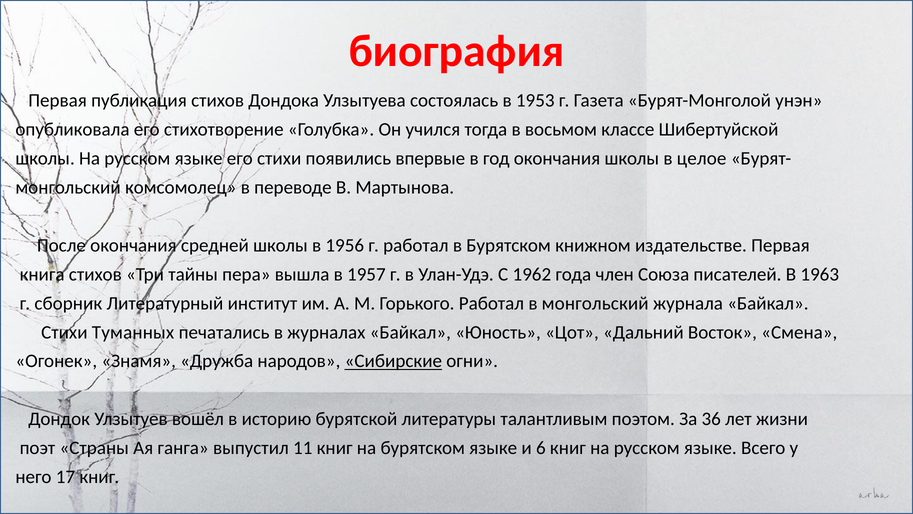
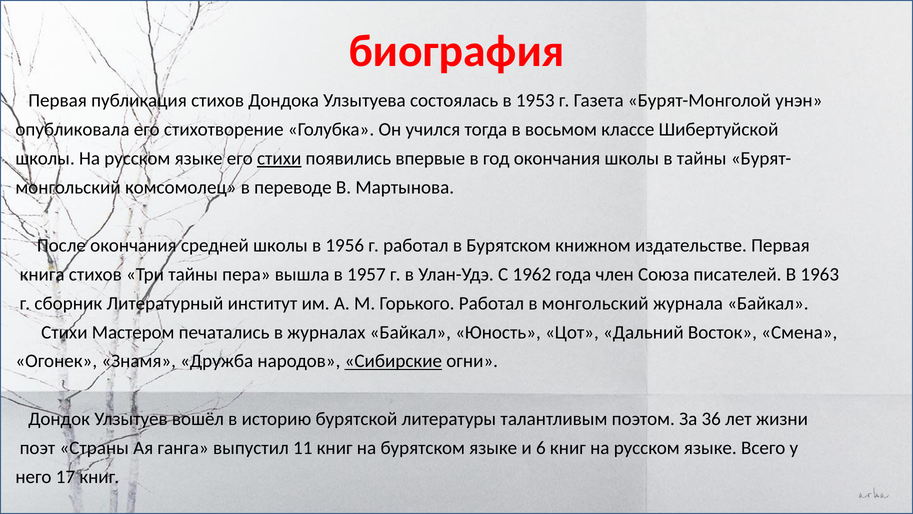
стихи at (279, 158) underline: none -> present
в целое: целое -> тайны
Туманных: Туманных -> Мастером
